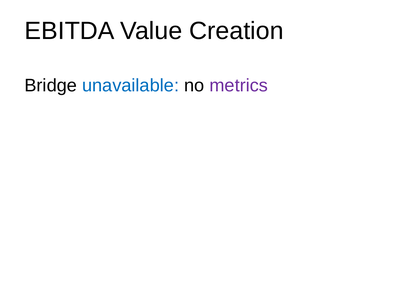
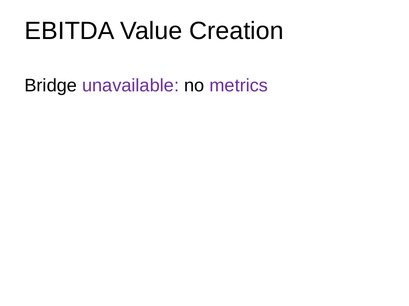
unavailable colour: blue -> purple
